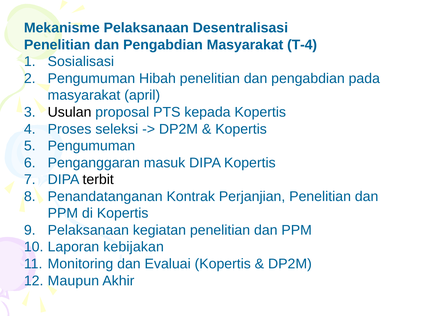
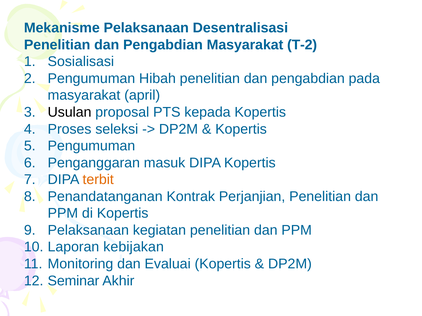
T-4: T-4 -> T-2
terbit colour: black -> orange
Maupun: Maupun -> Seminar
